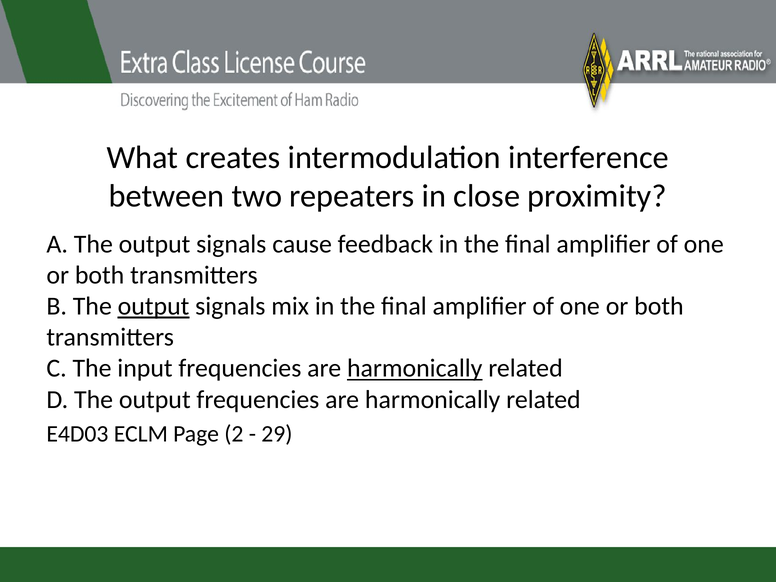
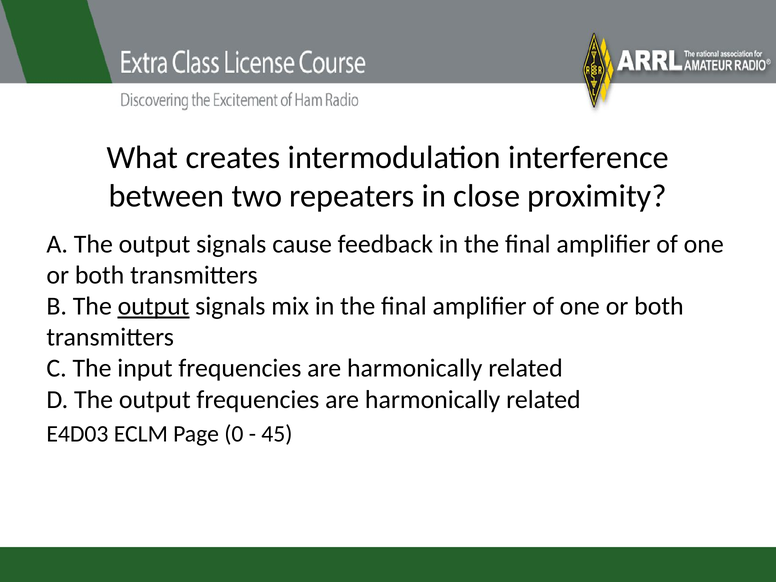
harmonically at (415, 368) underline: present -> none
2: 2 -> 0
29: 29 -> 45
